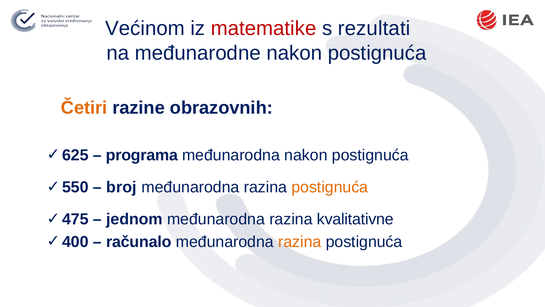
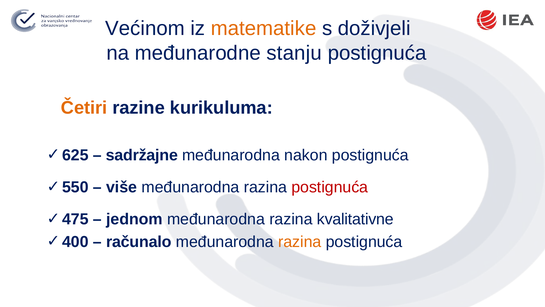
matematike colour: red -> orange
rezultati: rezultati -> doživjeli
međunarodne nakon: nakon -> stanju
obrazovnih: obrazovnih -> kurikuluma
programa: programa -> sadržajne
broj: broj -> više
postignuća at (330, 187) colour: orange -> red
